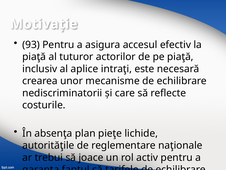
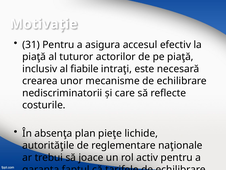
93: 93 -> 31
aplice: aplice -> fiabile
